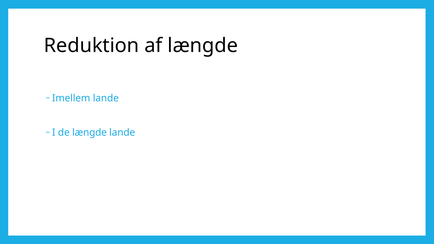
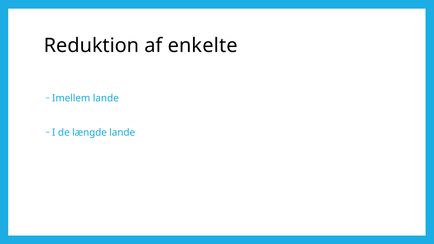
af længde: længde -> enkelte
